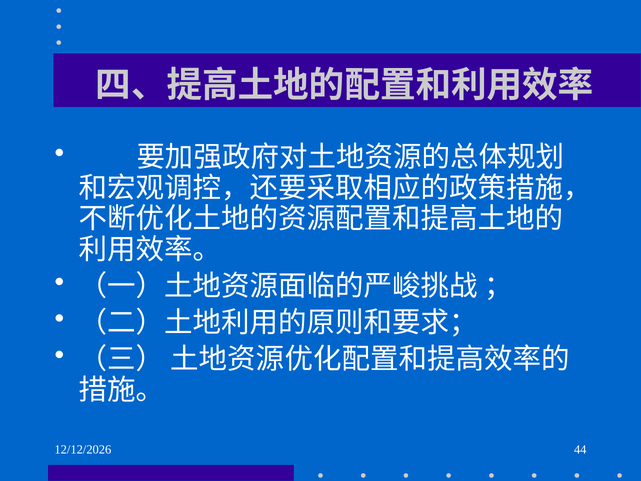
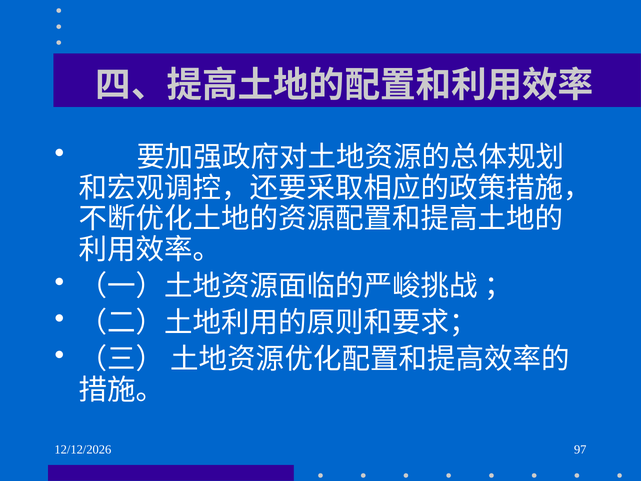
44: 44 -> 97
